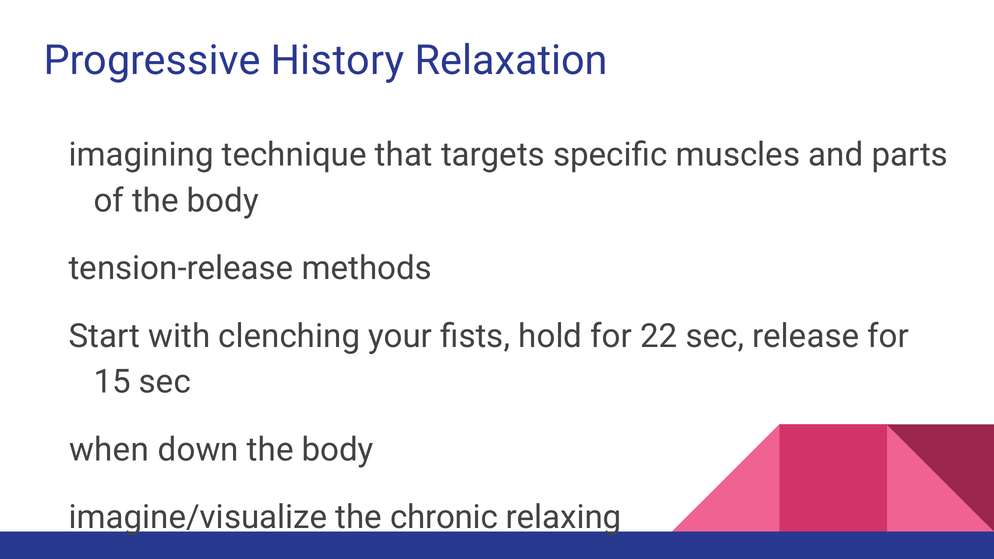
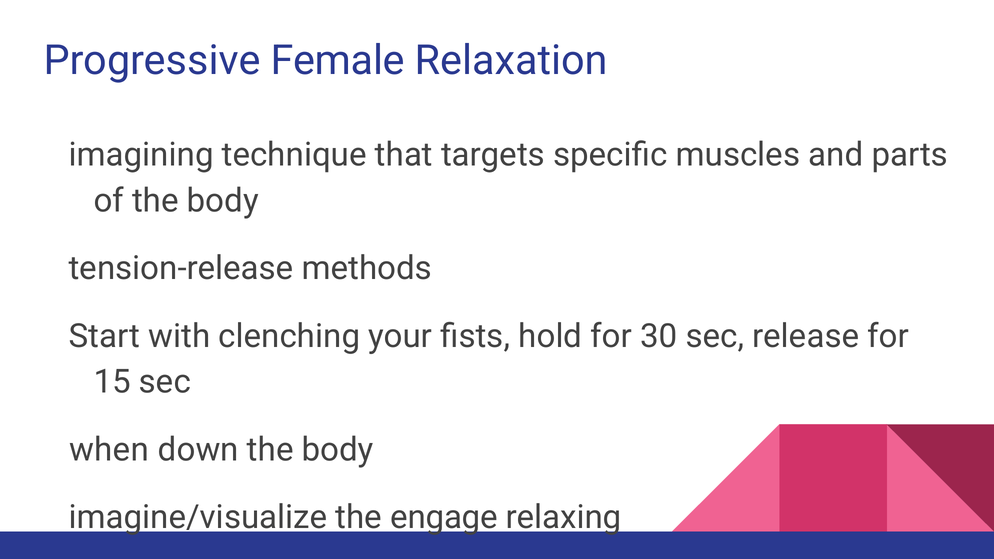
History: History -> Female
22: 22 -> 30
chronic: chronic -> engage
